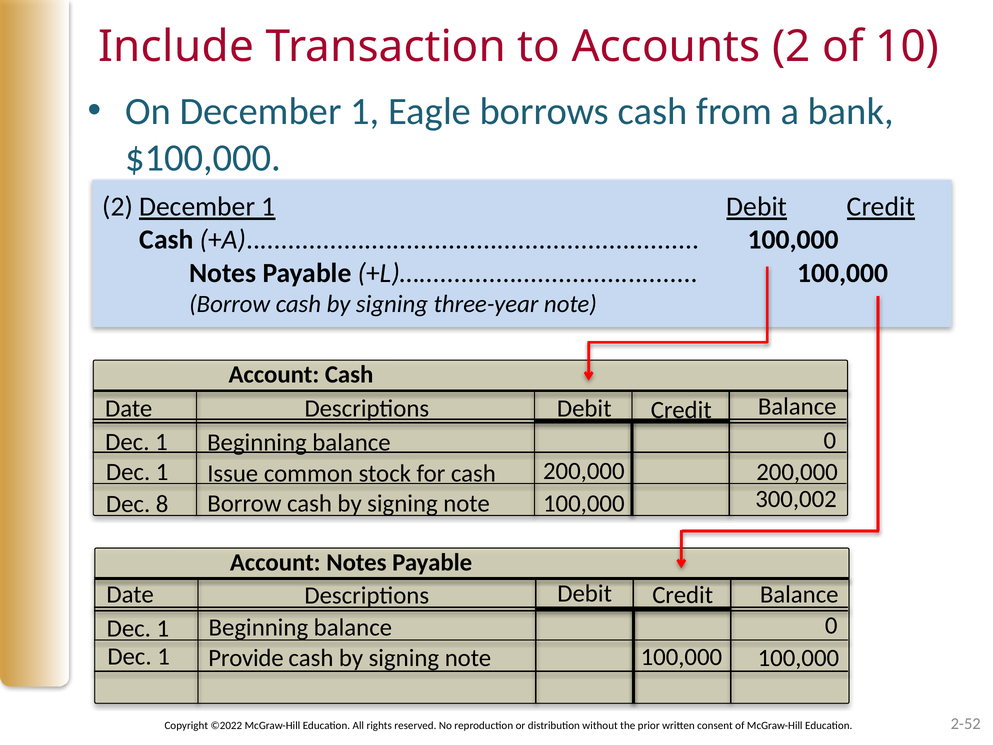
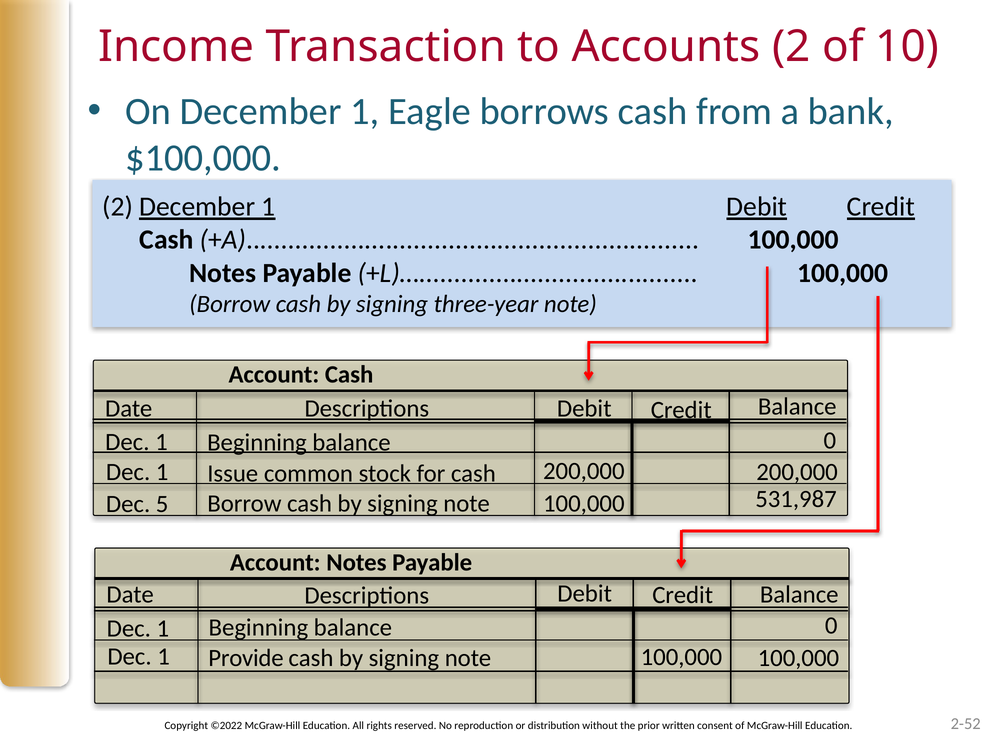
Include: Include -> Income
8: 8 -> 5
300,002: 300,002 -> 531,987
